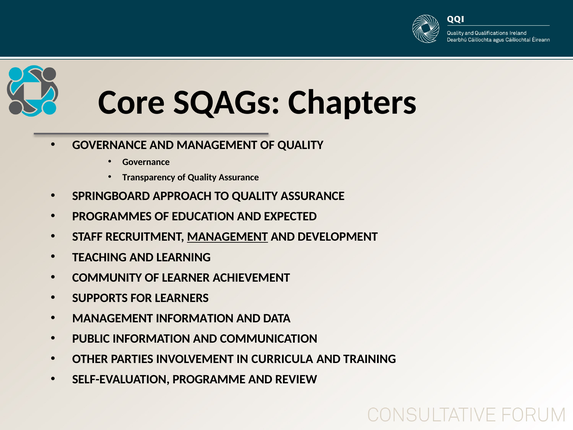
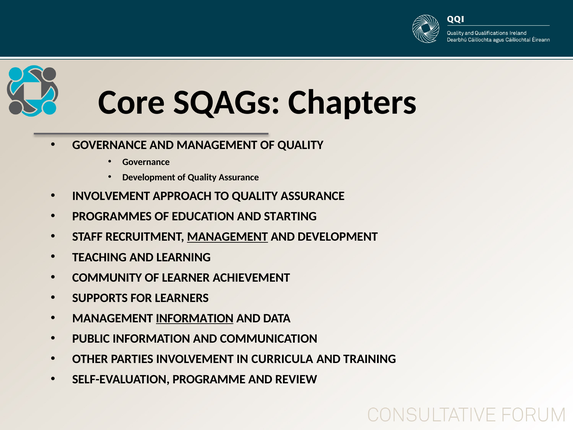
Transparency at (149, 177): Transparency -> Development
SPRINGBOARD at (111, 196): SPRINGBOARD -> INVOLVEMENT
EXPECTED: EXPECTED -> STARTING
INFORMATION at (195, 318) underline: none -> present
